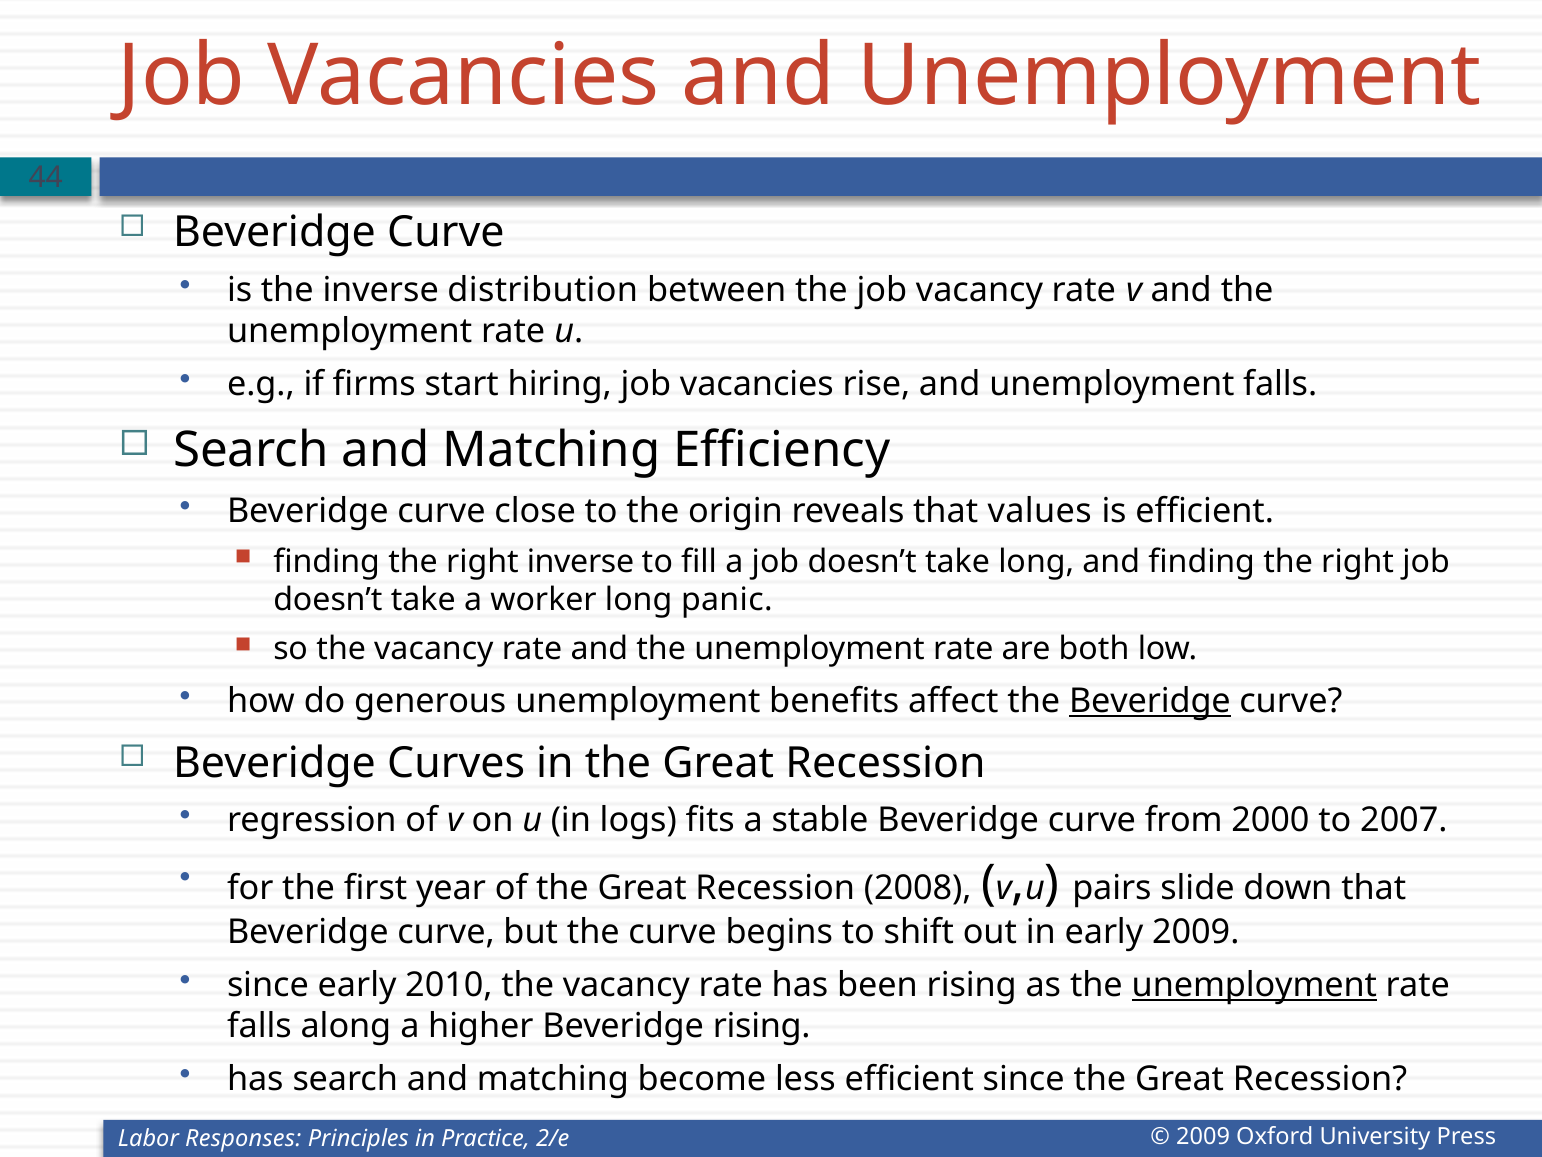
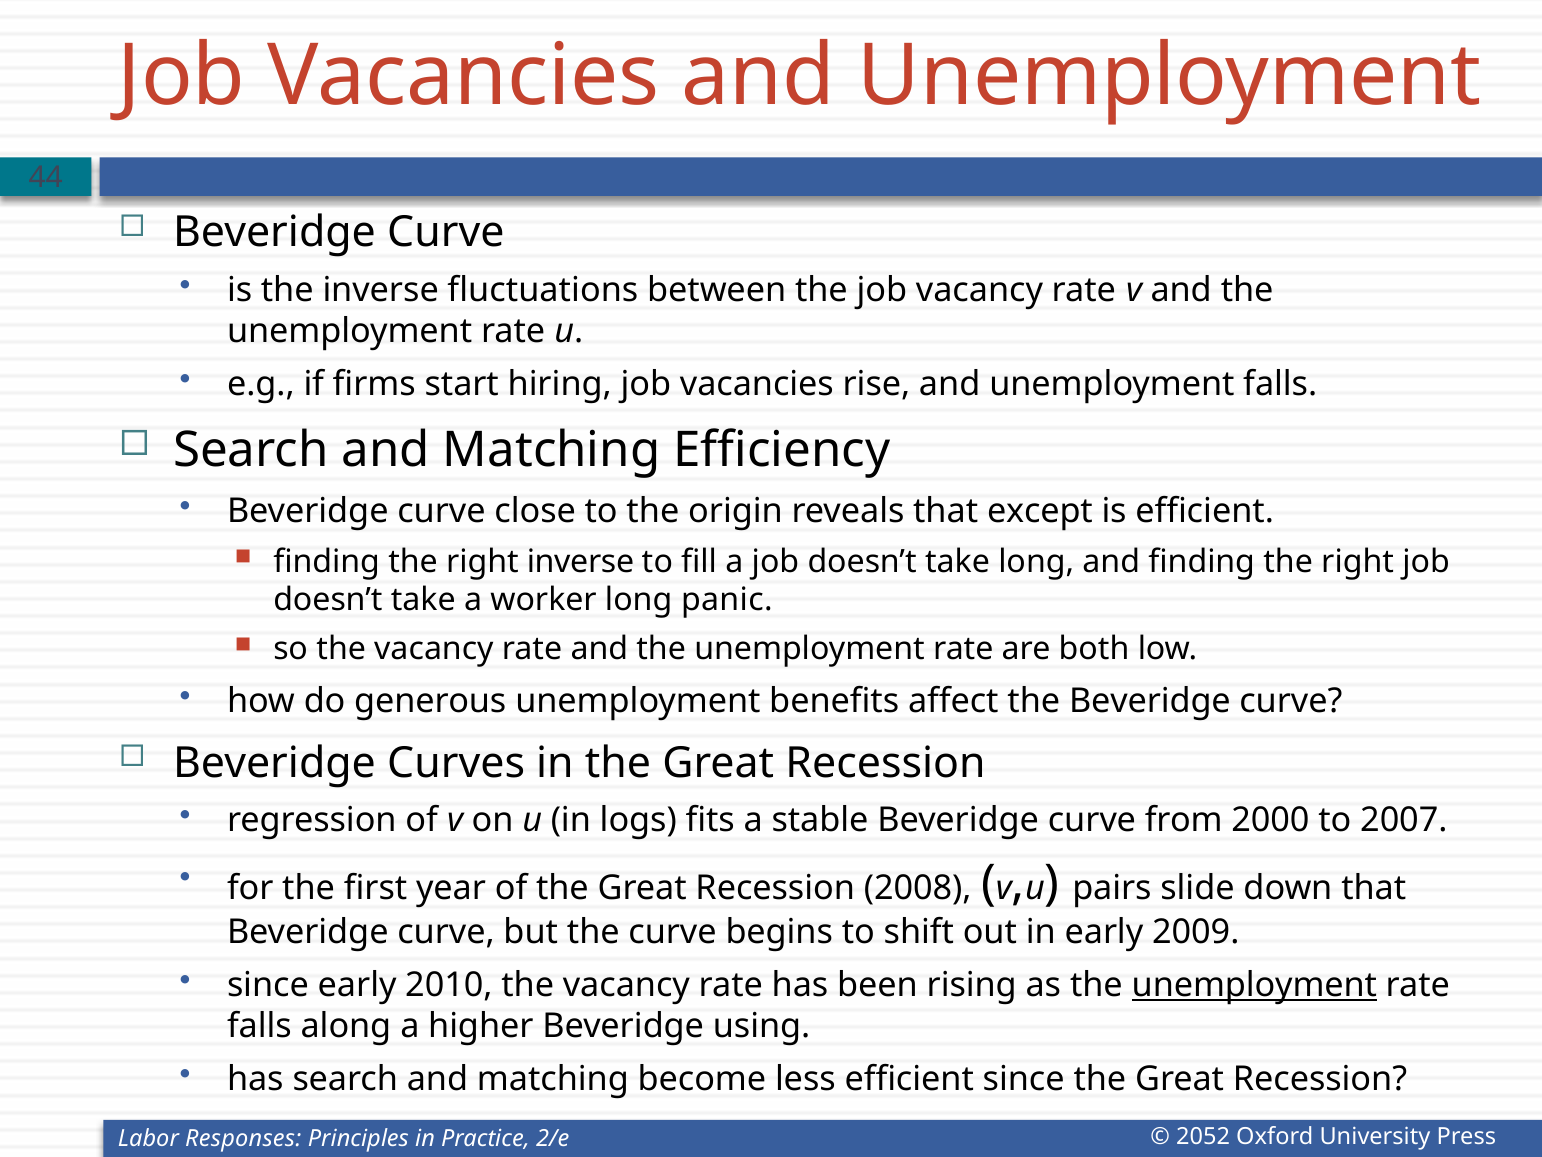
distribution: distribution -> fluctuations
values: values -> except
Beveridge at (1150, 701) underline: present -> none
Beveridge rising: rising -> using
2009 at (1203, 1136): 2009 -> 2052
